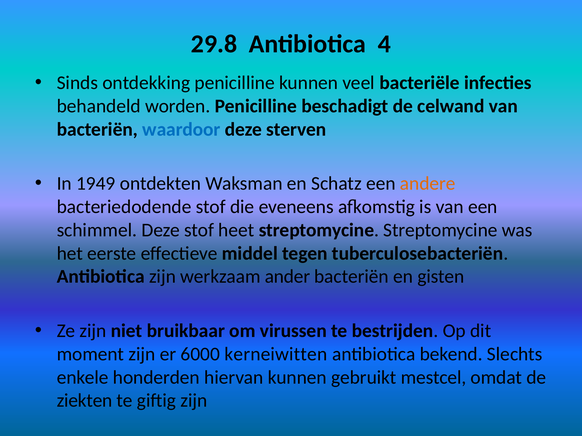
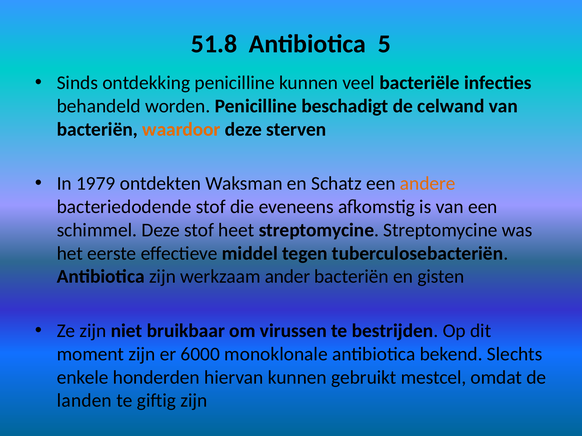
29.8: 29.8 -> 51.8
4: 4 -> 5
waardoor colour: blue -> orange
1949: 1949 -> 1979
kerneiwitten: kerneiwitten -> monoklonale
ziekten: ziekten -> landen
